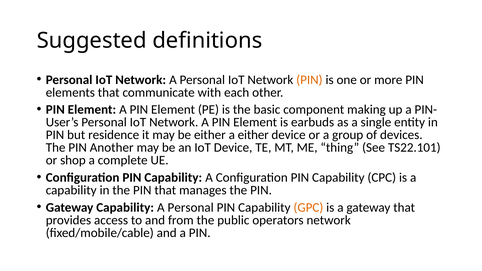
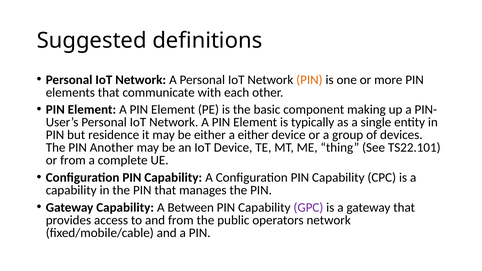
earbuds: earbuds -> typically
or shop: shop -> from
Capability A Personal: Personal -> Between
GPC colour: orange -> purple
